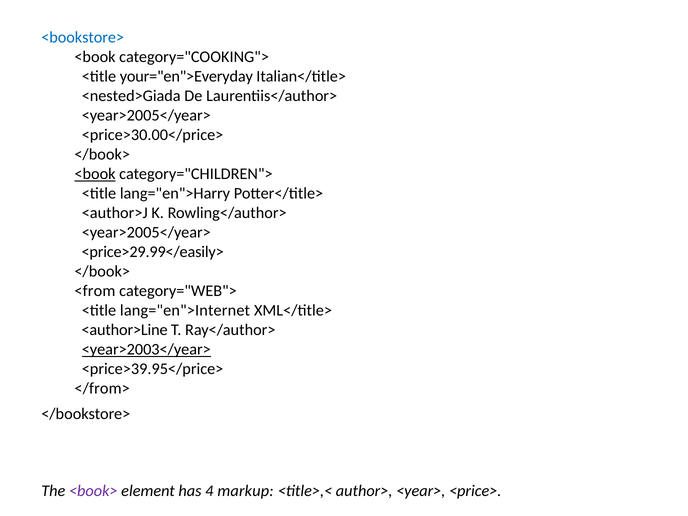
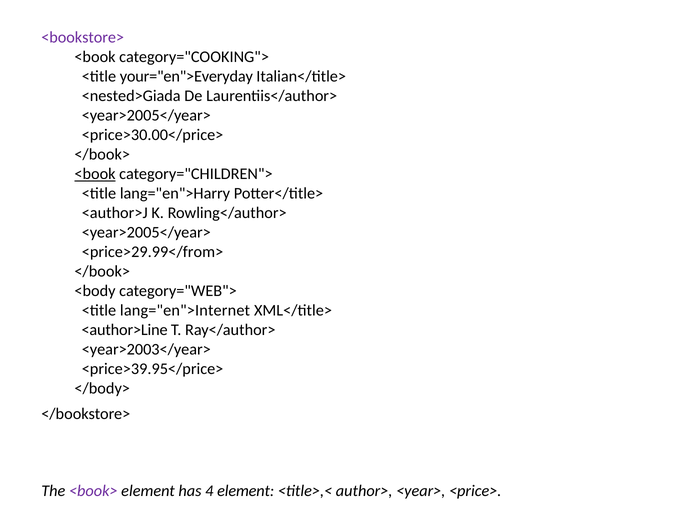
<bookstore> colour: blue -> purple
<price>29.99</easily>: <price>29.99</easily> -> <price>29.99</from>
<from: <from -> <body
<year>2003</year> underline: present -> none
</from>: </from> -> </body>
4 markup: markup -> element
